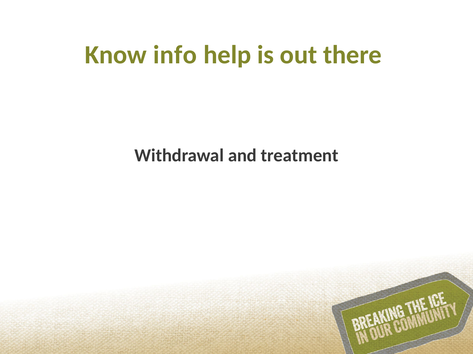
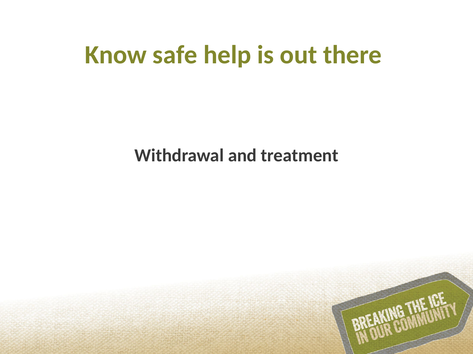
info: info -> safe
